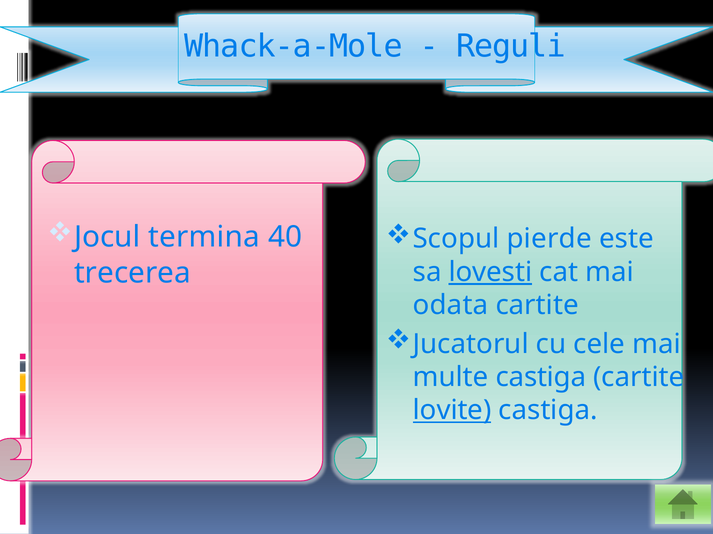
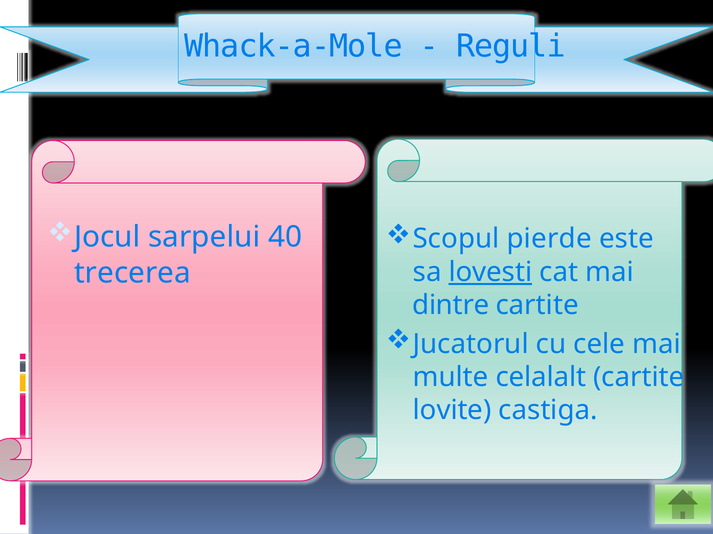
termina: termina -> sarpelui
odata: odata -> dintre
multe castiga: castiga -> celalalt
lovite underline: present -> none
